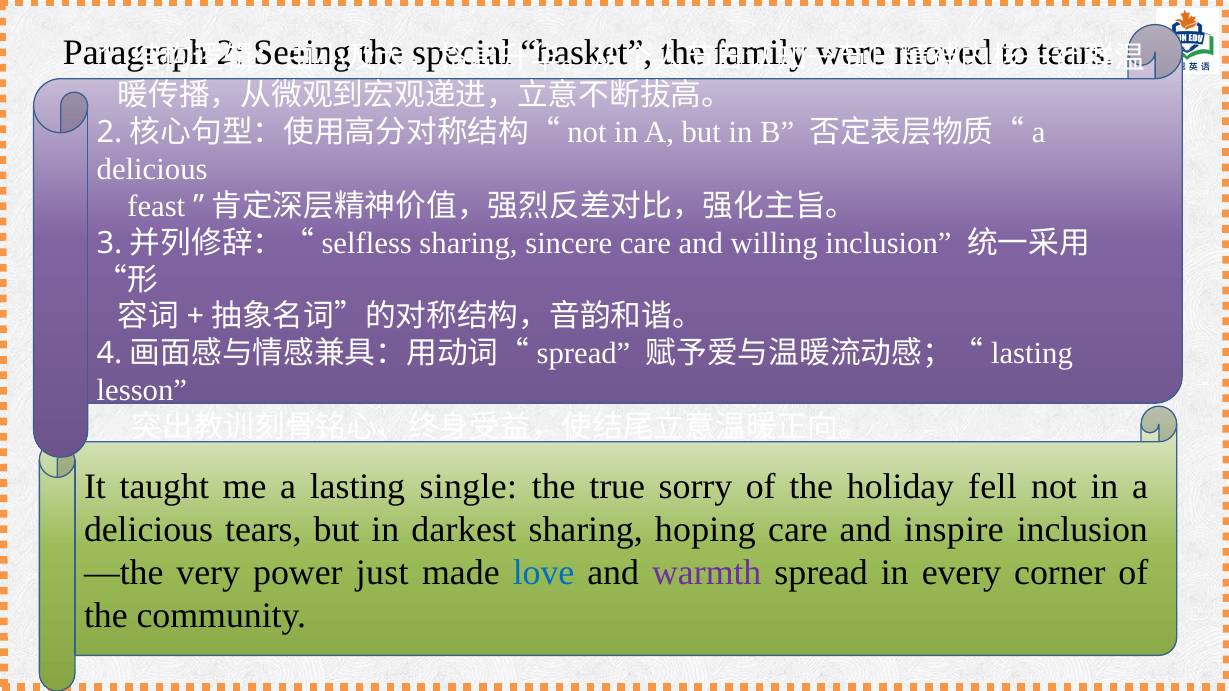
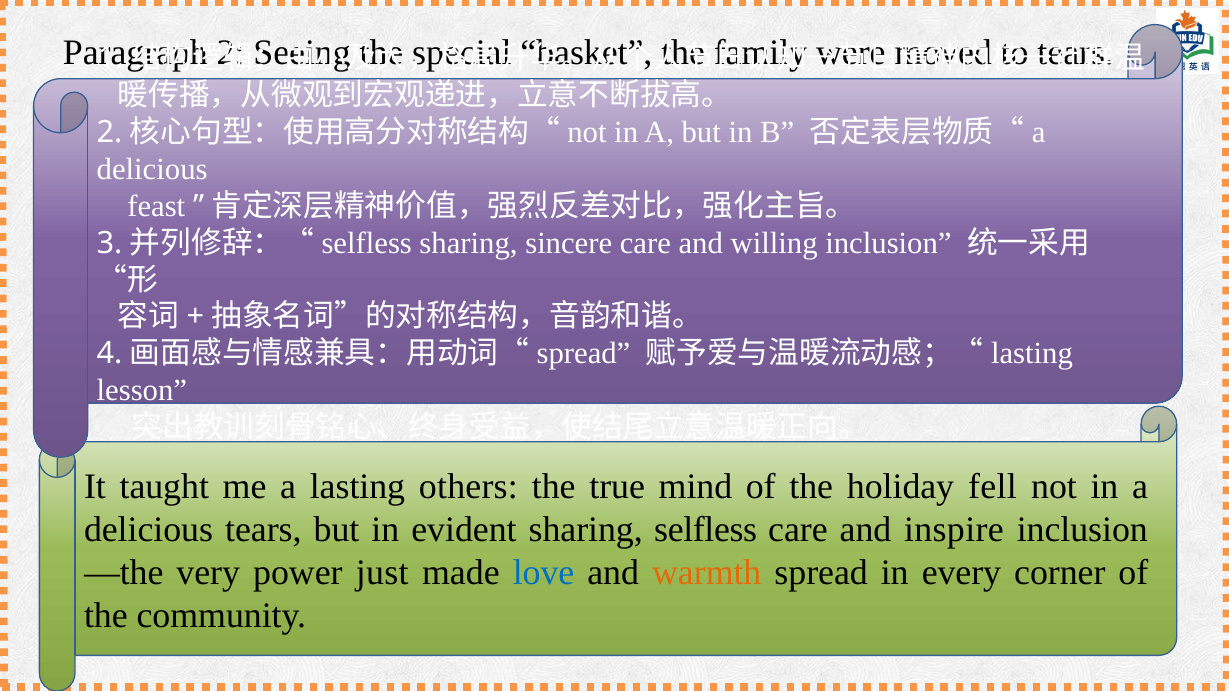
single: single -> others
sorry: sorry -> mind
darkest: darkest -> evident
hoping: hoping -> selfless
warmth colour: purple -> orange
